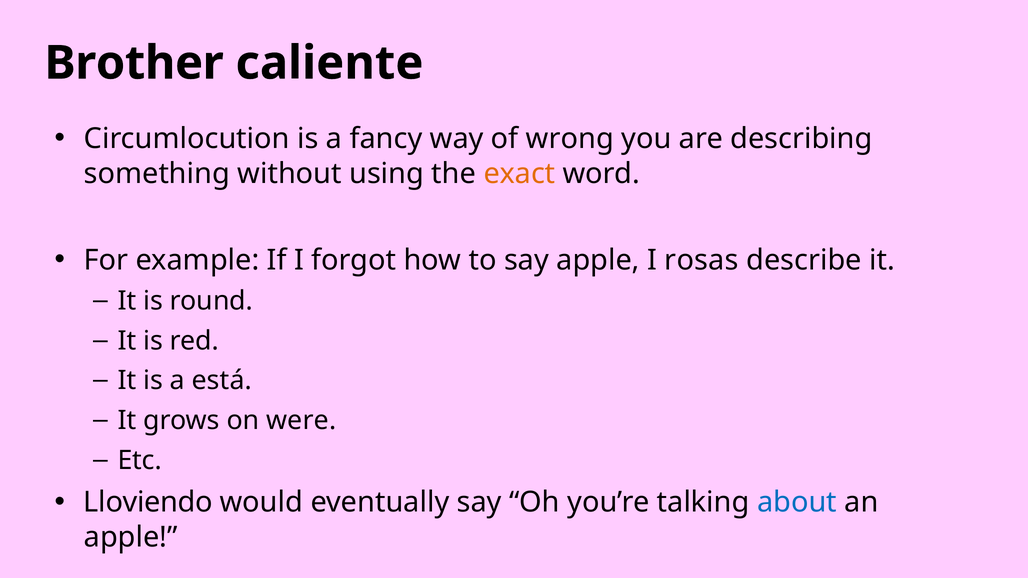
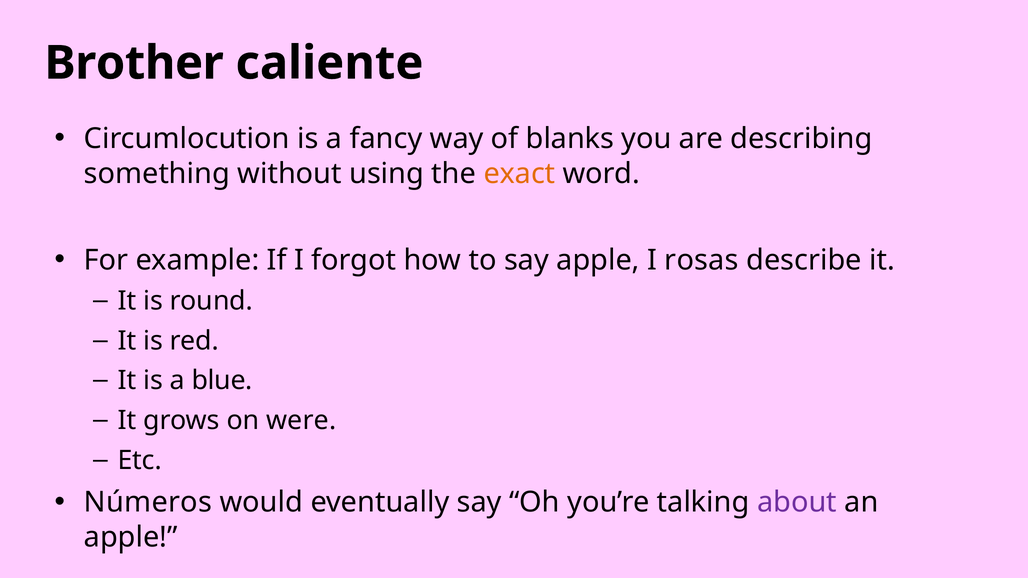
wrong: wrong -> blanks
está: está -> blue
Lloviendo: Lloviendo -> Números
about colour: blue -> purple
